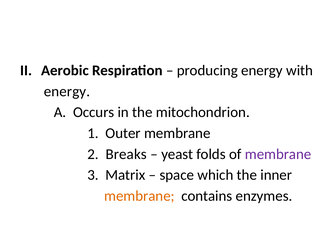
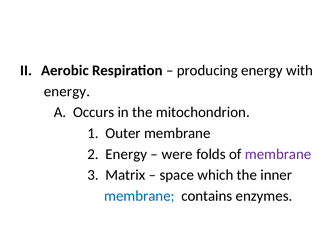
2 Breaks: Breaks -> Energy
yeast: yeast -> were
membrane at (139, 196) colour: orange -> blue
